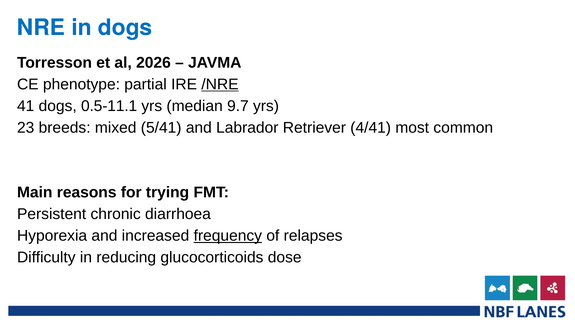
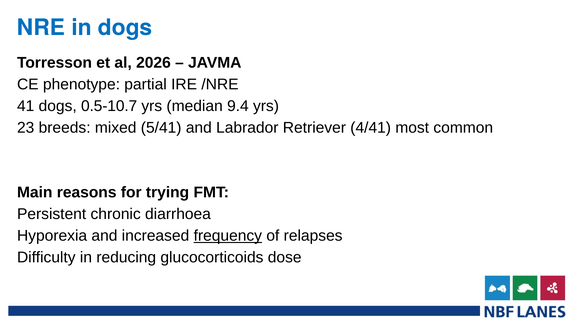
/NRE underline: present -> none
0.5-11.1: 0.5-11.1 -> 0.5-10.7
9.7: 9.7 -> 9.4
